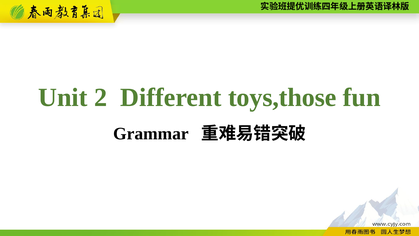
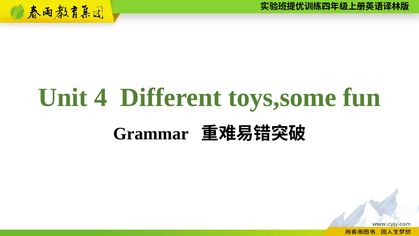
2: 2 -> 4
toys,those: toys,those -> toys,some
